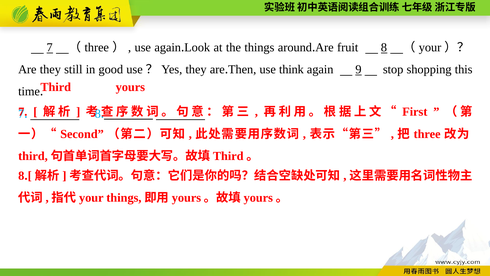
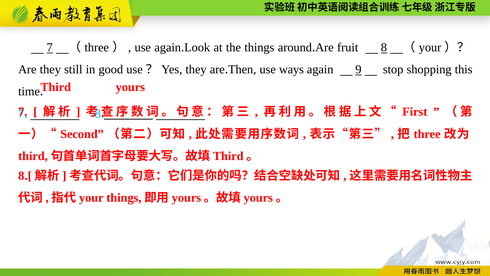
think: think -> ways
